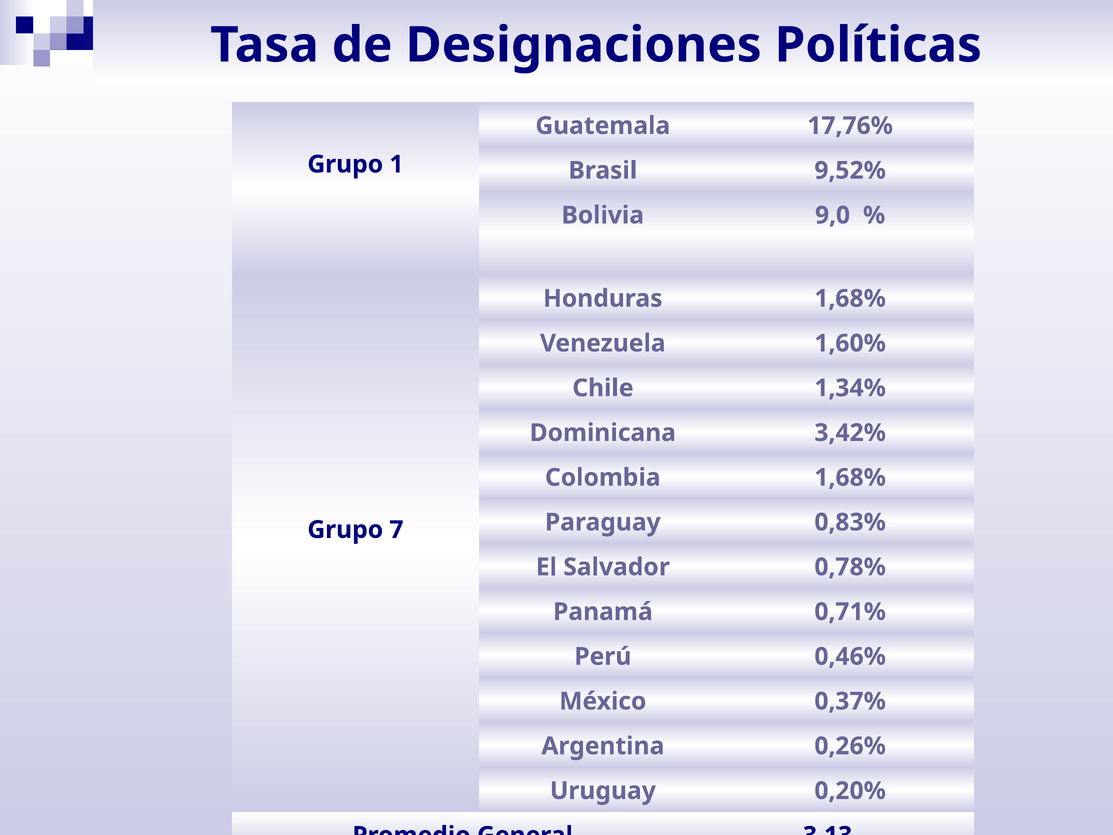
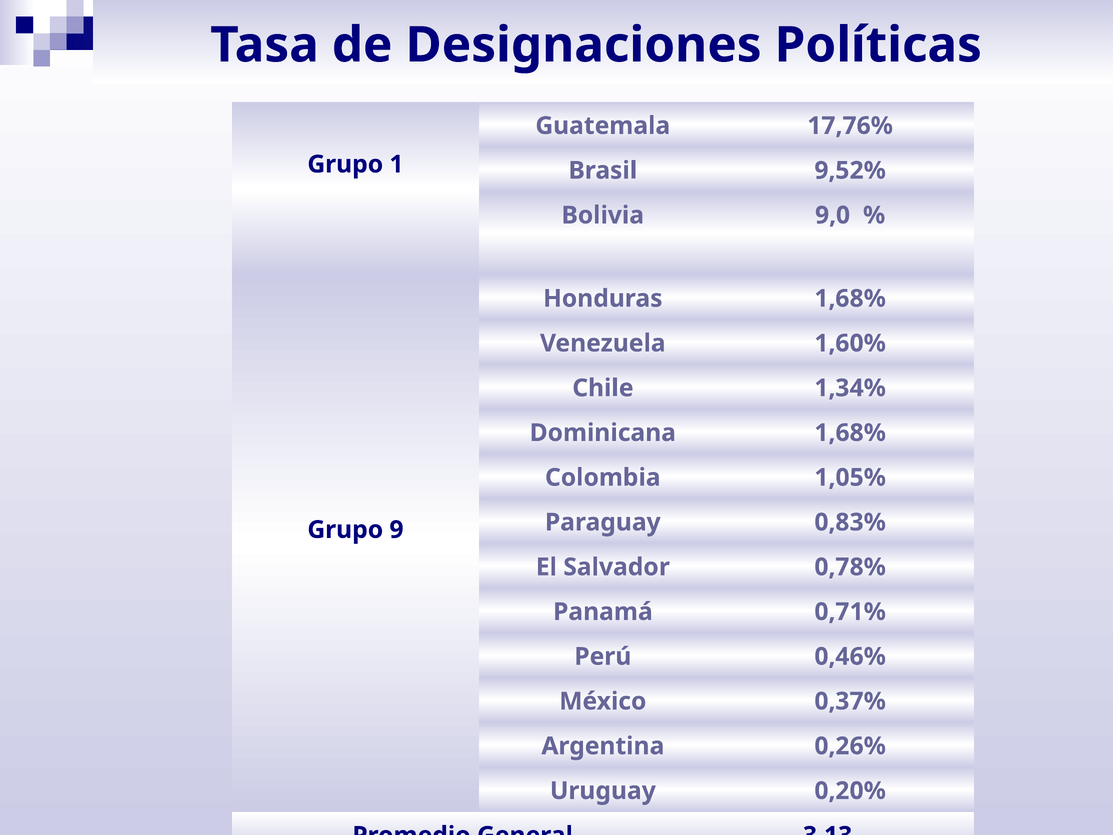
Dominicana 3,42%: 3,42% -> 1,68%
Colombia 1,68%: 1,68% -> 1,05%
7: 7 -> 9
